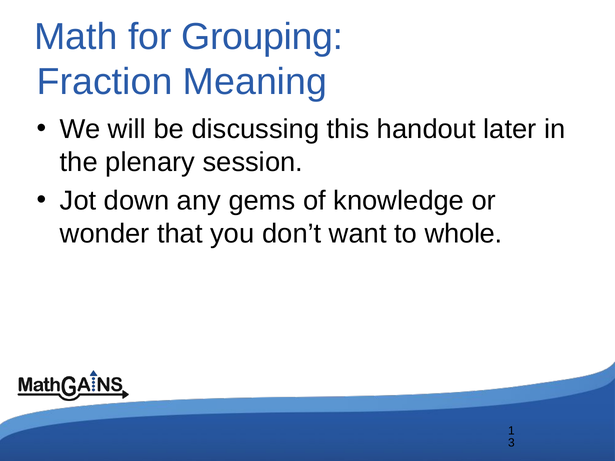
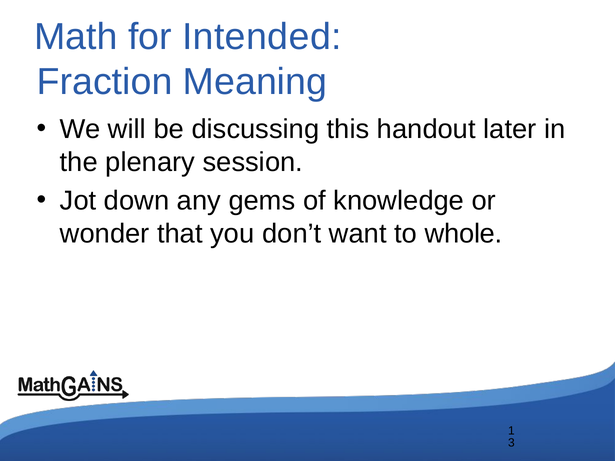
Grouping: Grouping -> Intended
